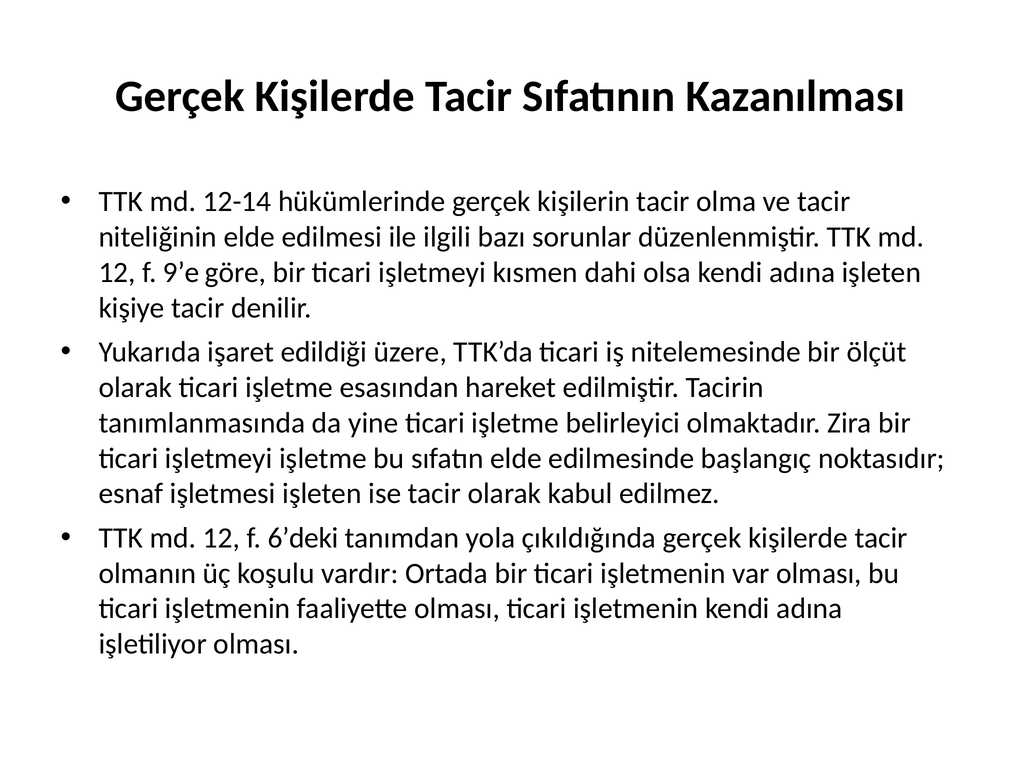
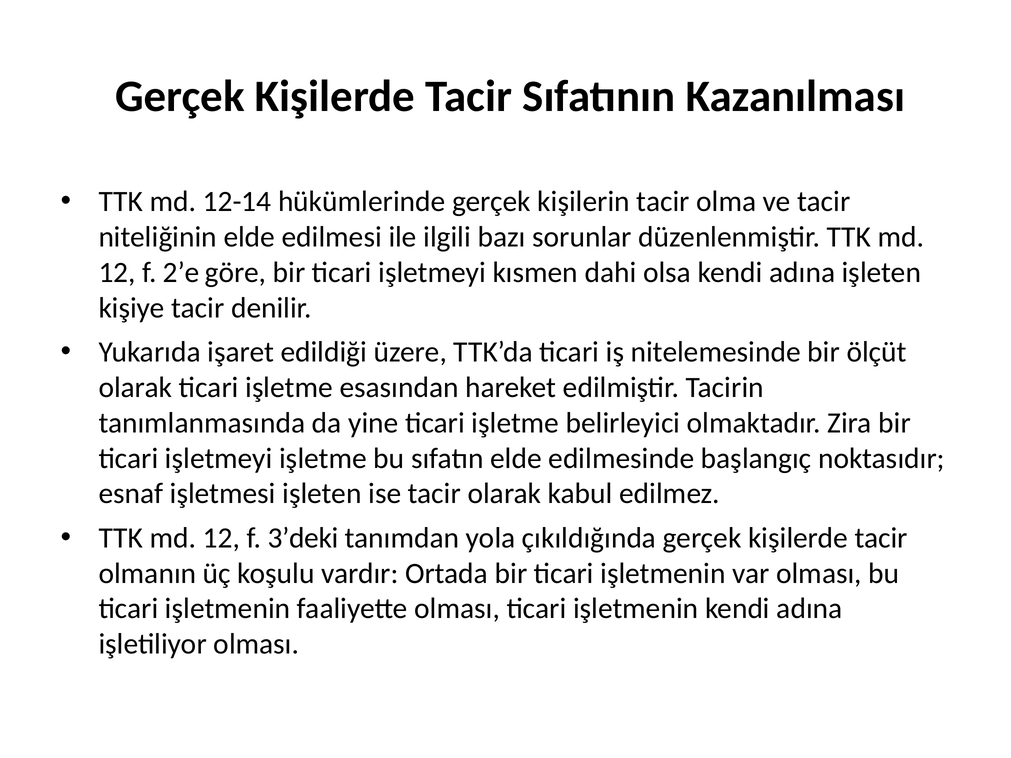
9’e: 9’e -> 2’e
6’deki: 6’deki -> 3’deki
